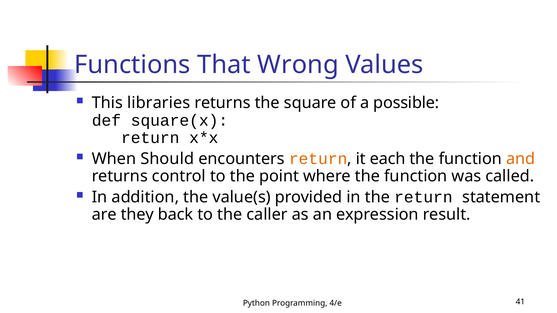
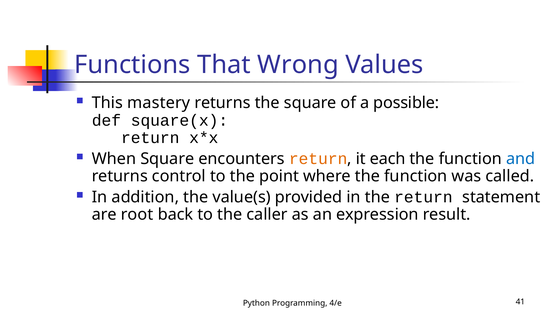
libraries: libraries -> mastery
When Should: Should -> Square
and colour: orange -> blue
they: they -> root
